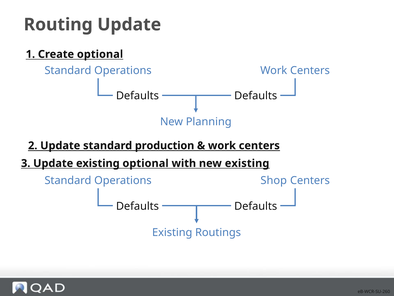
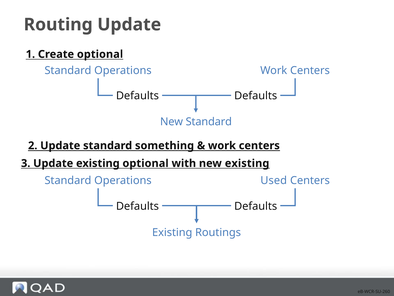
New Planning: Planning -> Standard
production: production -> something
Shop: Shop -> Used
